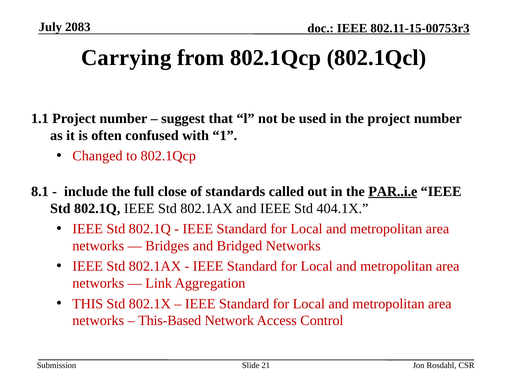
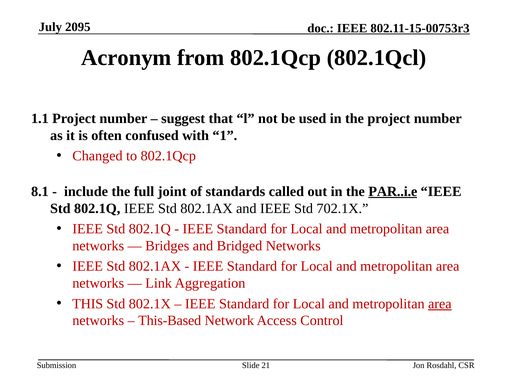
2083: 2083 -> 2095
Carrying: Carrying -> Acronym
close: close -> joint
404.1X: 404.1X -> 702.1X
area at (440, 304) underline: none -> present
